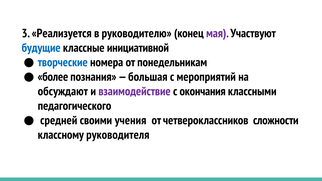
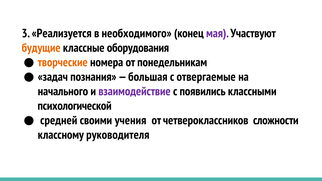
руководителю: руководителю -> необходимого
будущие colour: blue -> orange
инициативной: инициативной -> оборудования
творческие colour: blue -> orange
более: более -> задач
мероприятий: мероприятий -> отвергаемые
обсуждают: обсуждают -> начального
окончания: окончания -> появились
педагогического: педагогического -> психологической
